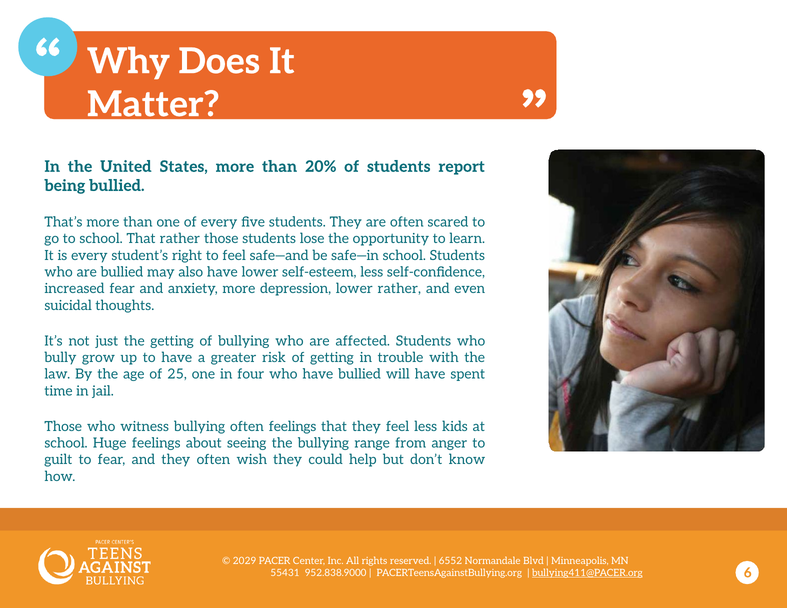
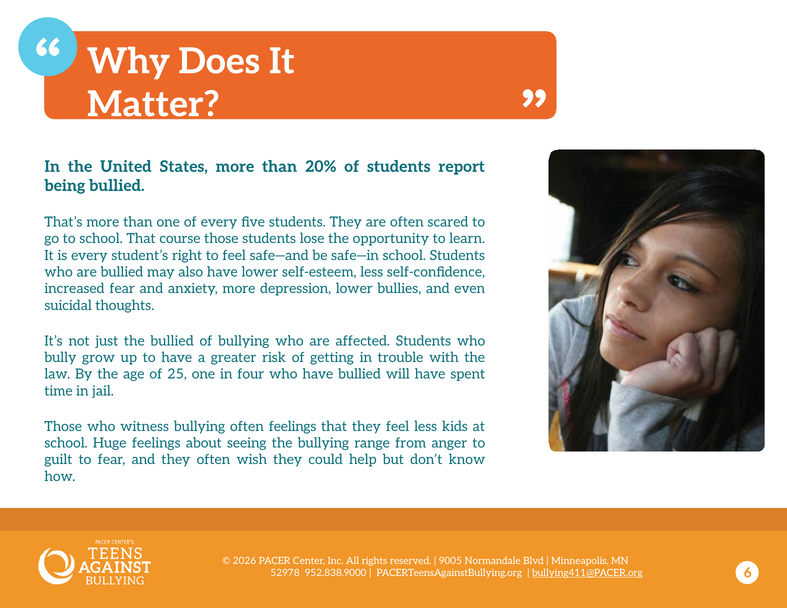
That rather: rather -> course
lower rather: rather -> bullies
the getting: getting -> bullied
2029: 2029 -> 2026
6552: 6552 -> 9005
55431: 55431 -> 52978
